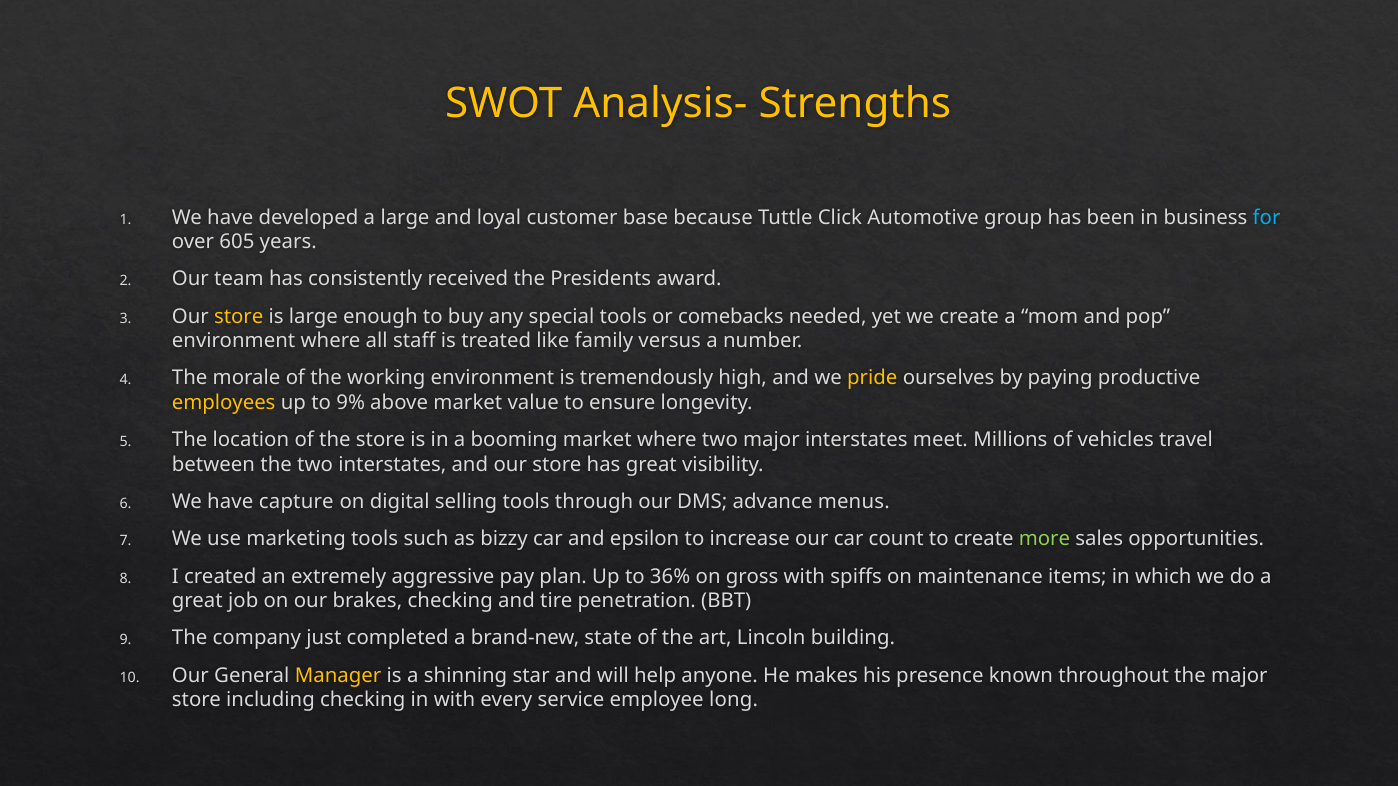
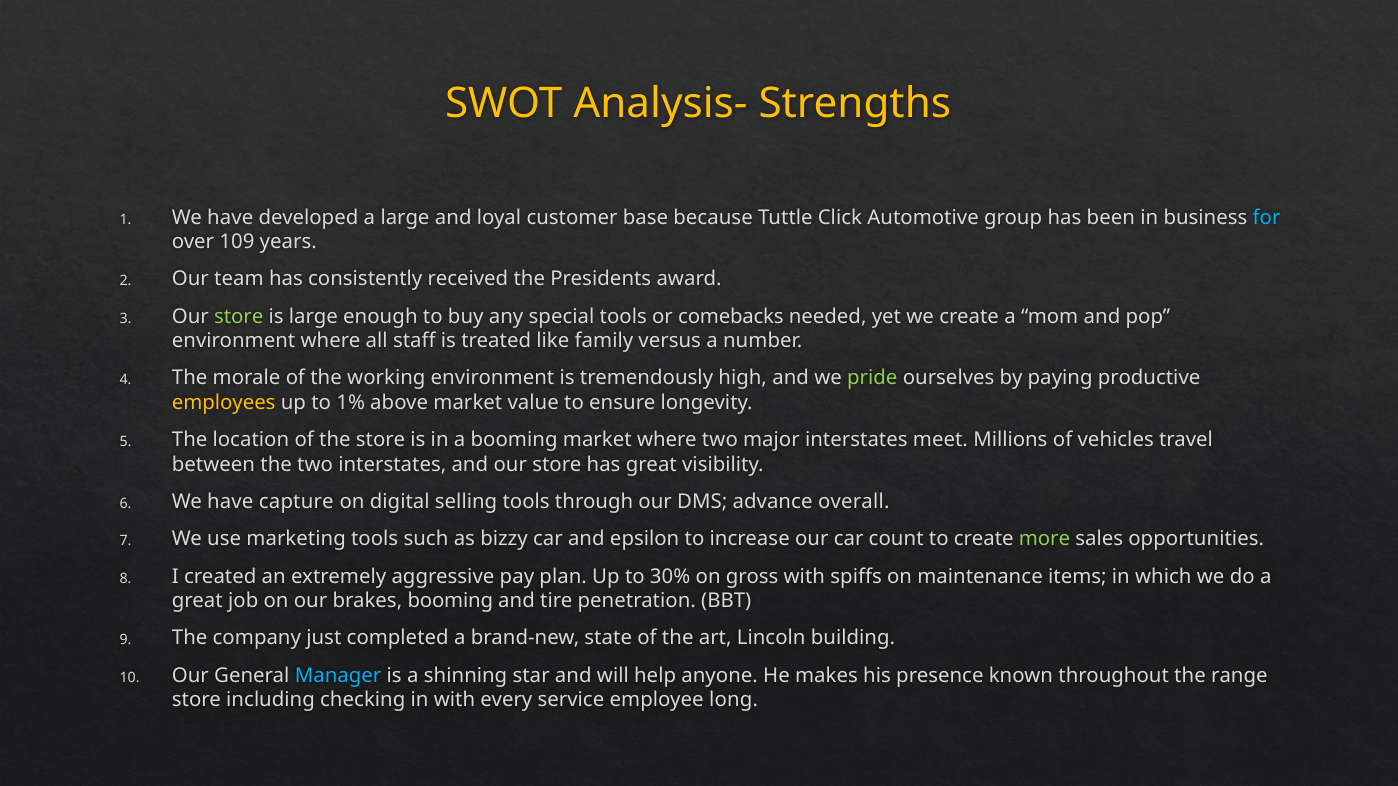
605: 605 -> 109
store at (239, 317) colour: yellow -> light green
pride colour: yellow -> light green
9%: 9% -> 1%
menus: menus -> overall
36%: 36% -> 30%
brakes checking: checking -> booming
Manager colour: yellow -> light blue
the major: major -> range
